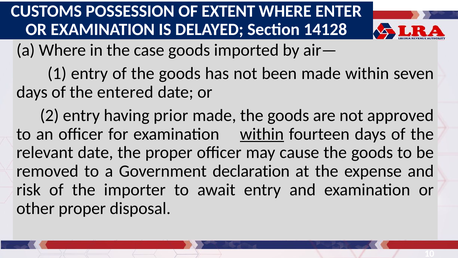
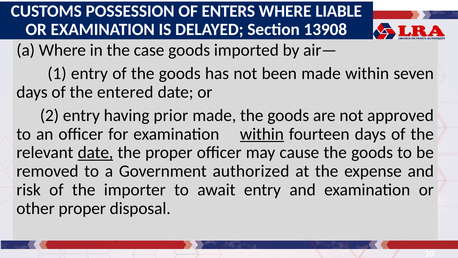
EXTENT: EXTENT -> ENTERS
ENTER: ENTER -> LIABLE
14128: 14128 -> 13908
date at (95, 152) underline: none -> present
declaration: declaration -> authorized
